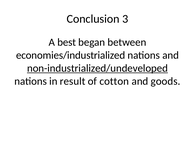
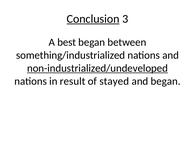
Conclusion underline: none -> present
economies/industrialized: economies/industrialized -> something/industrialized
cotton: cotton -> stayed
and goods: goods -> began
